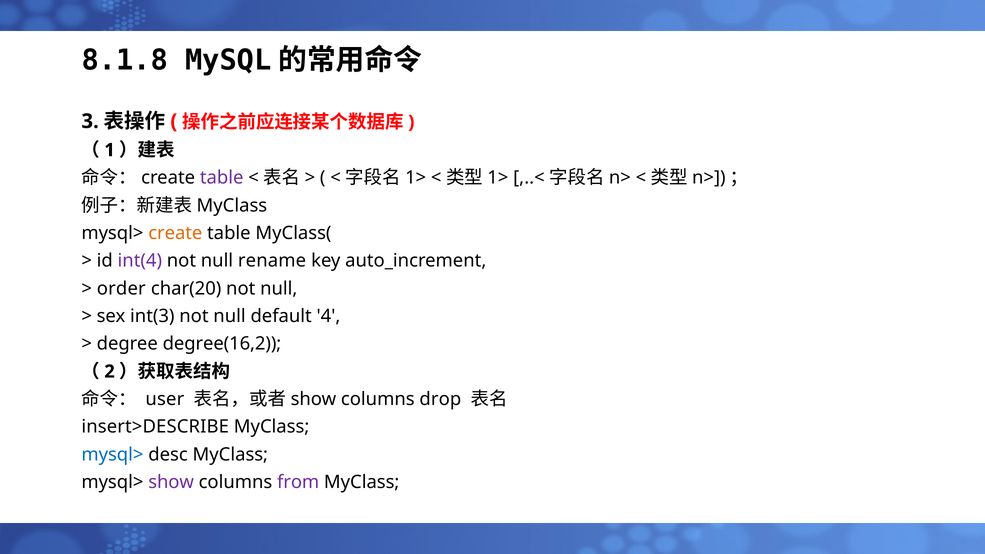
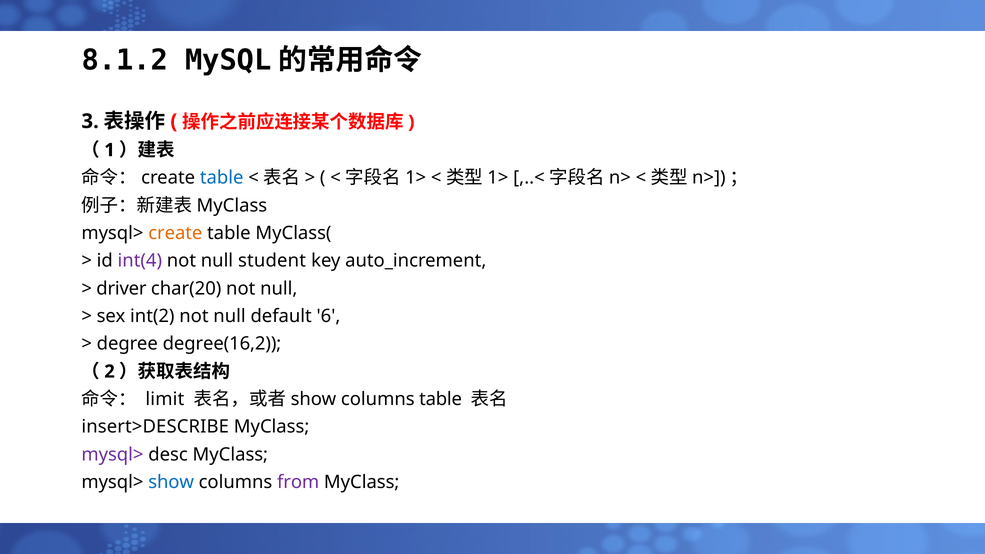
8.1.8: 8.1.8 -> 8.1.2
table at (222, 178) colour: purple -> blue
rename: rename -> student
order: order -> driver
int(3: int(3 -> int(2
4: 4 -> 6
user: user -> limit
columns drop: drop -> table
mysql> at (112, 455) colour: blue -> purple
show colour: purple -> blue
